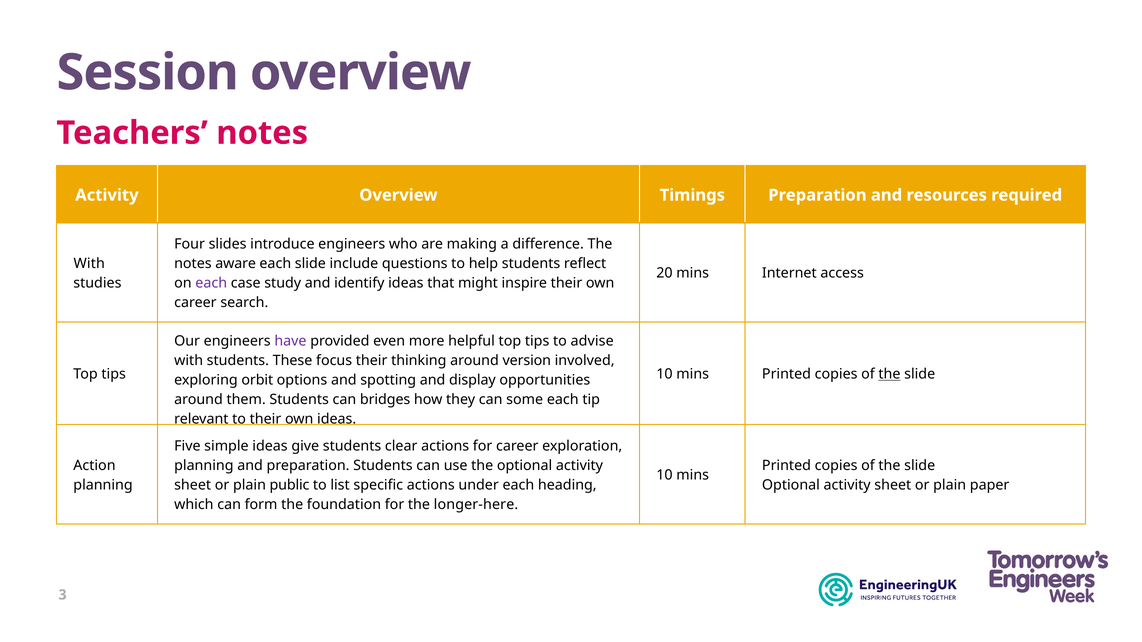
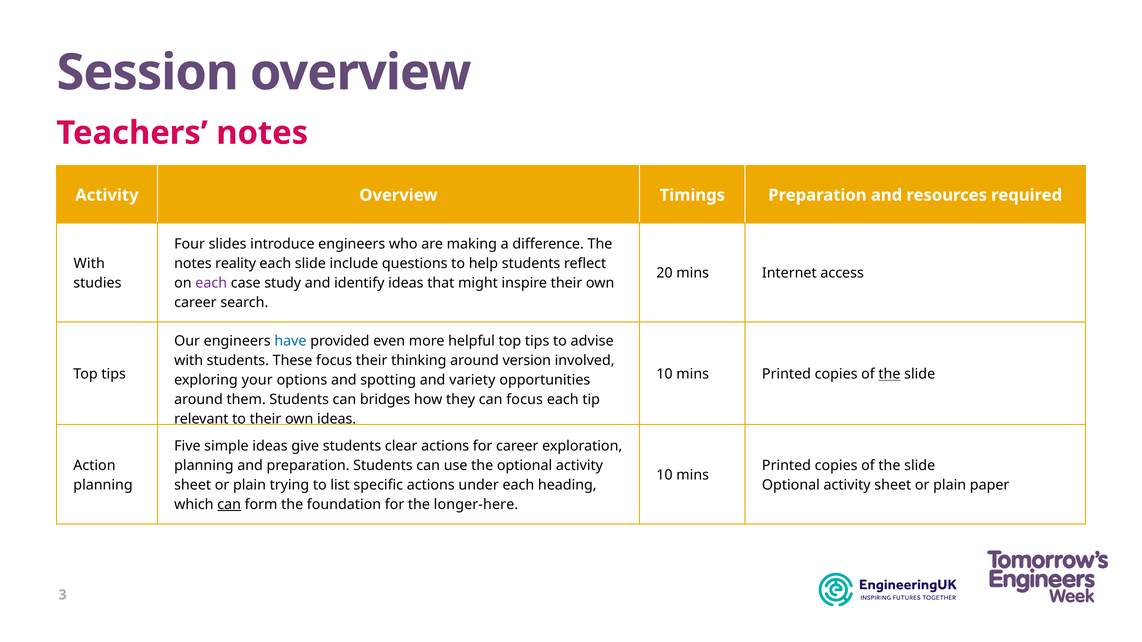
aware: aware -> reality
have colour: purple -> blue
orbit: orbit -> your
display: display -> variety
can some: some -> focus
public: public -> trying
can at (229, 505) underline: none -> present
